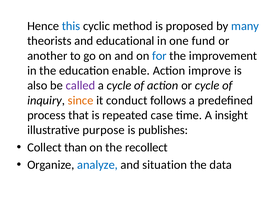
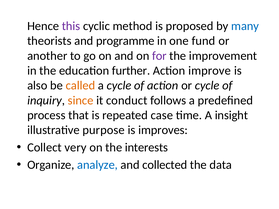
this colour: blue -> purple
educational: educational -> programme
for colour: blue -> purple
enable: enable -> further
called colour: purple -> orange
publishes: publishes -> improves
than: than -> very
recollect: recollect -> interests
situation: situation -> collected
